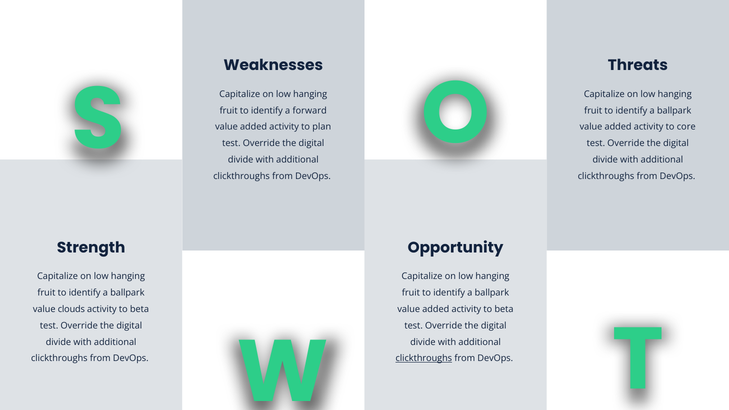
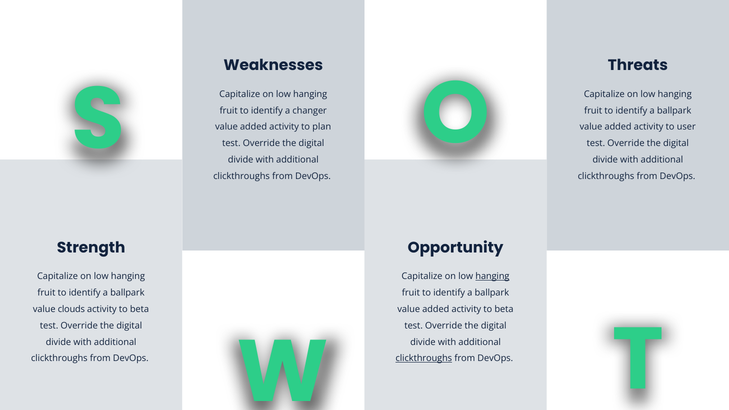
forward: forward -> changer
core: core -> user
hanging at (492, 276) underline: none -> present
